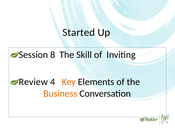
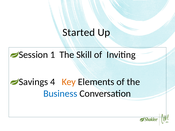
8: 8 -> 1
Review: Review -> Savings
Business colour: orange -> blue
